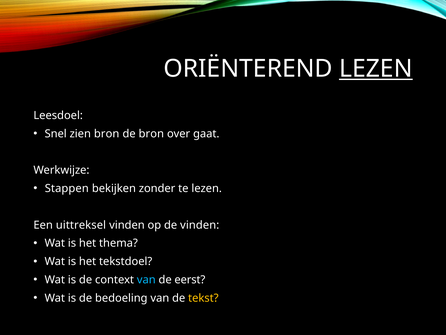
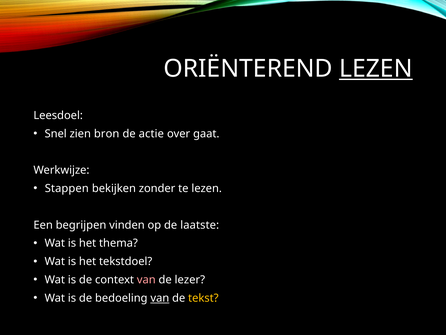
de bron: bron -> actie
uittreksel: uittreksel -> begrijpen
de vinden: vinden -> laatste
van at (146, 279) colour: light blue -> pink
eerst: eerst -> lezer
van at (160, 298) underline: none -> present
